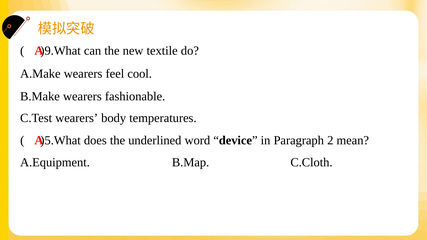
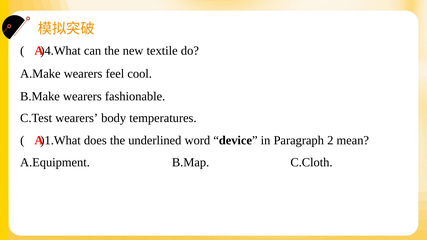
)9.What: )9.What -> )4.What
)5.What: )5.What -> )1.What
